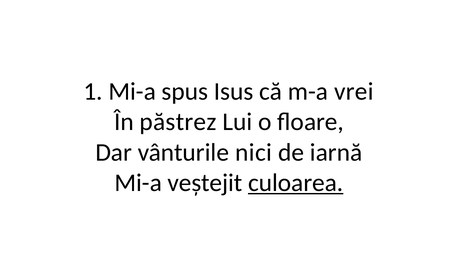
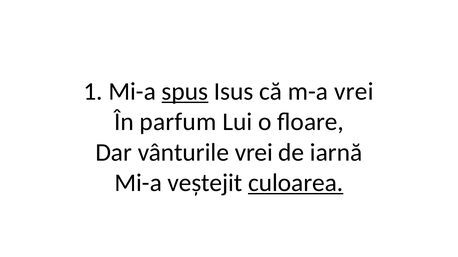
spus underline: none -> present
păstrez: păstrez -> parfum
vânturile nici: nici -> vrei
